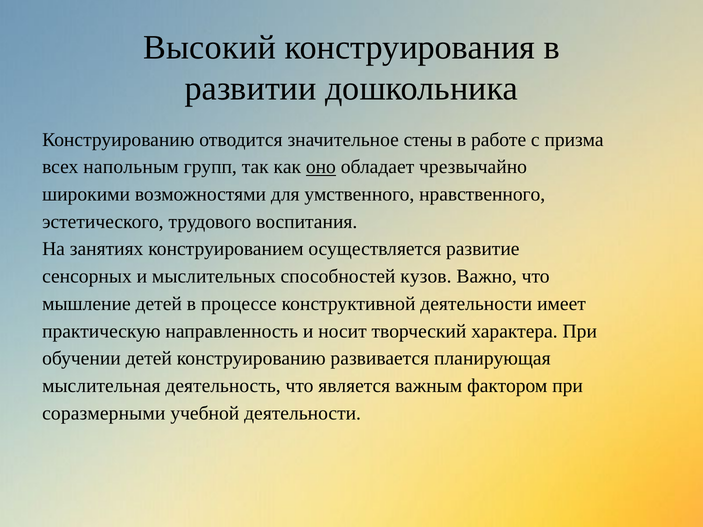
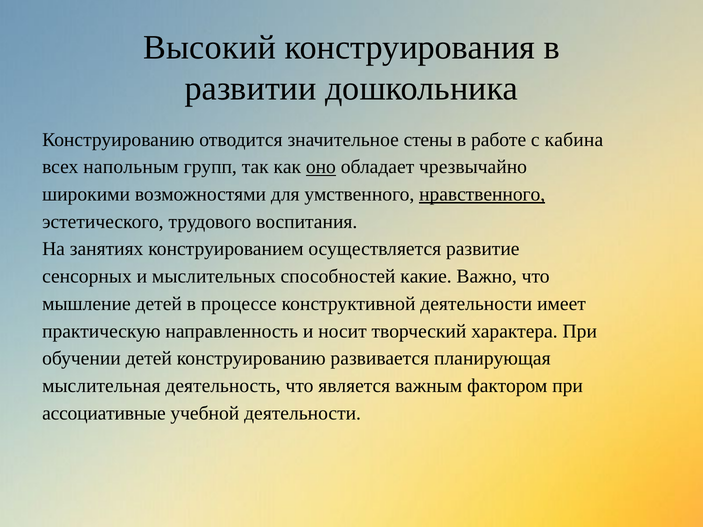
призма: призма -> кабина
нравственного underline: none -> present
кузов: кузов -> какие
соразмерными: соразмерными -> ассоциативные
